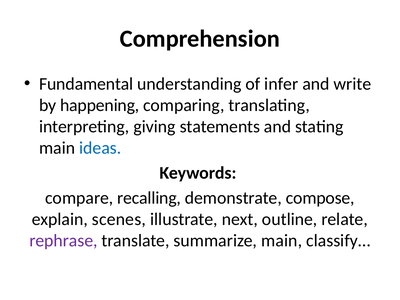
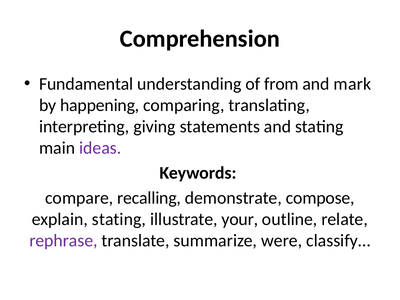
infer: infer -> from
write: write -> mark
ideas colour: blue -> purple
explain scenes: scenes -> stating
next: next -> your
summarize main: main -> were
